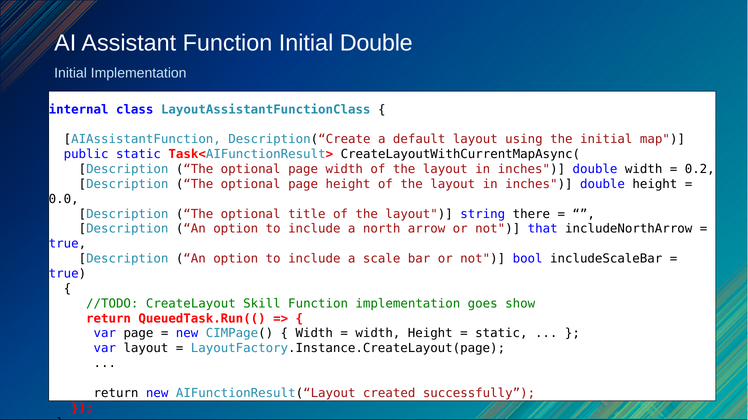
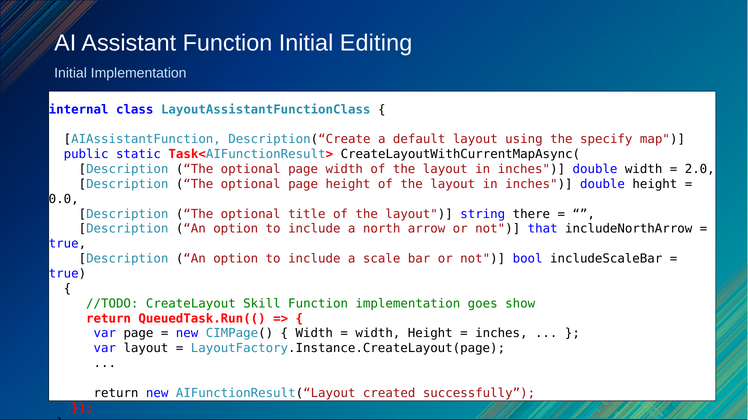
Initial Double: Double -> Editing
the initial: initial -> specify
0.2: 0.2 -> 2.0
static at (501, 334): static -> inches
